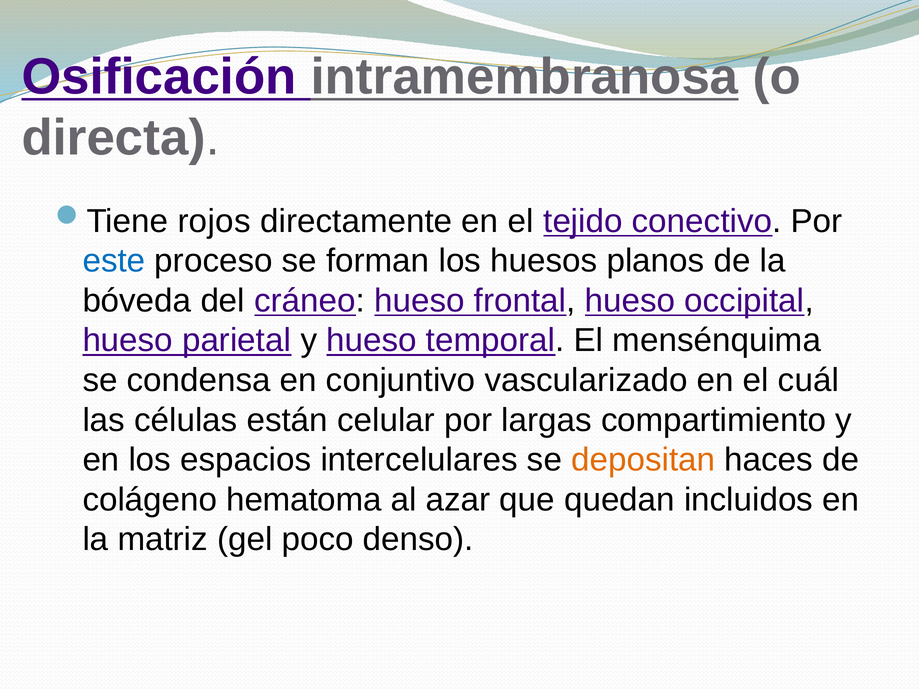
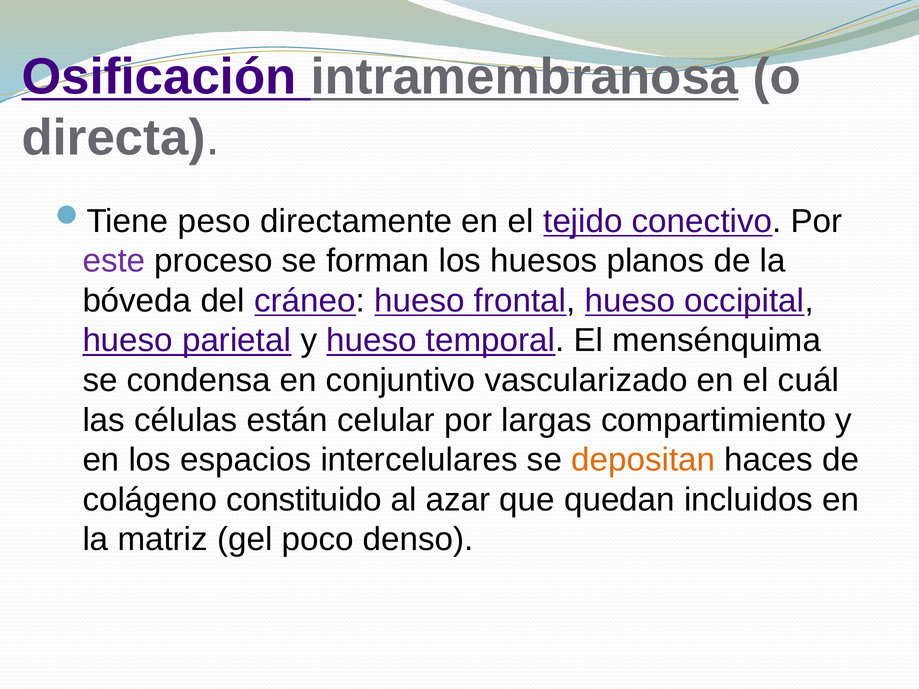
rojos: rojos -> peso
este colour: blue -> purple
hematoma: hematoma -> constituido
